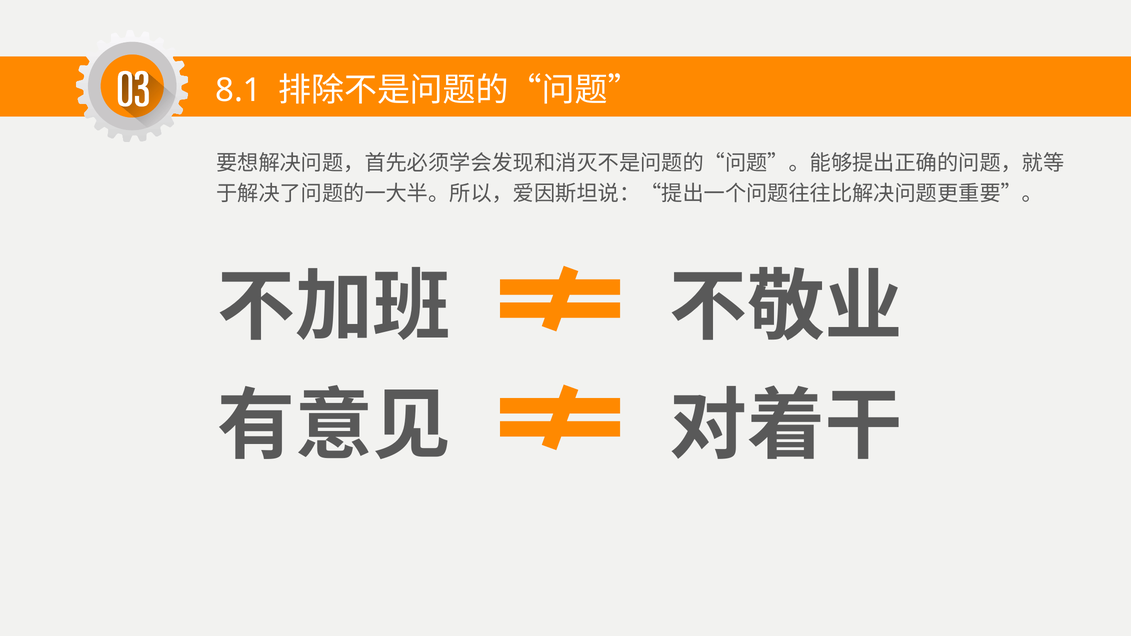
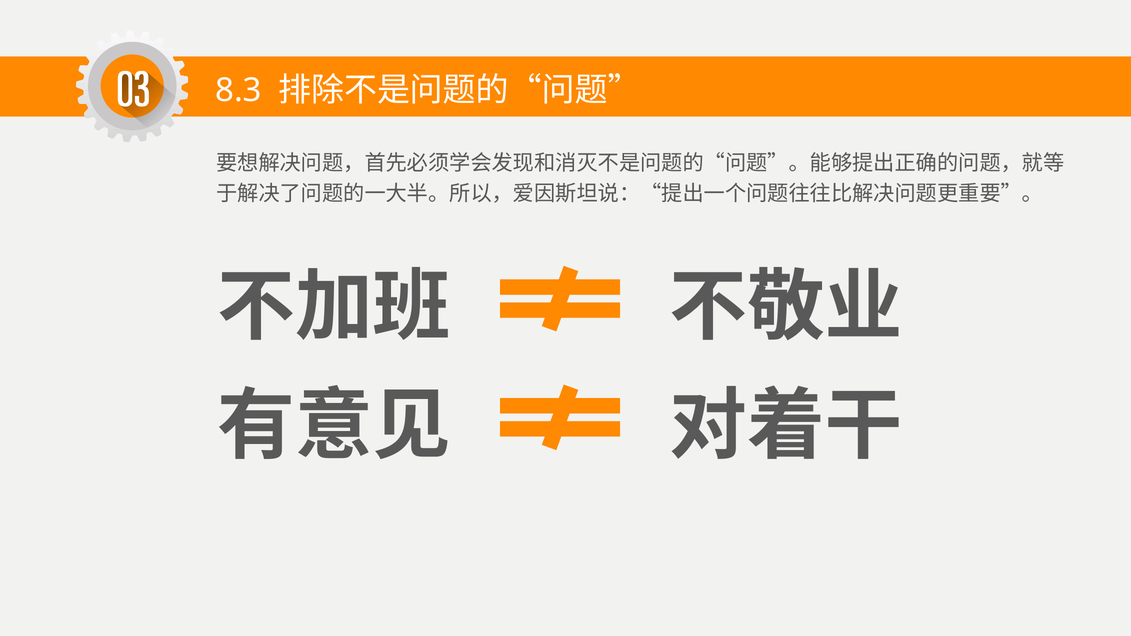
8.1: 8.1 -> 8.3
